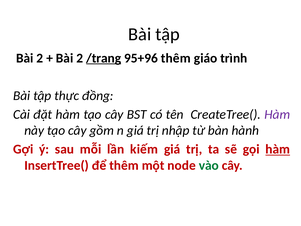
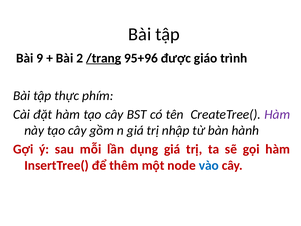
2 at (40, 58): 2 -> 9
95+96 thêm: thêm -> được
đồng: đồng -> phím
kiếm: kiếm -> dụng
hàm at (278, 149) underline: present -> none
vào colour: green -> blue
